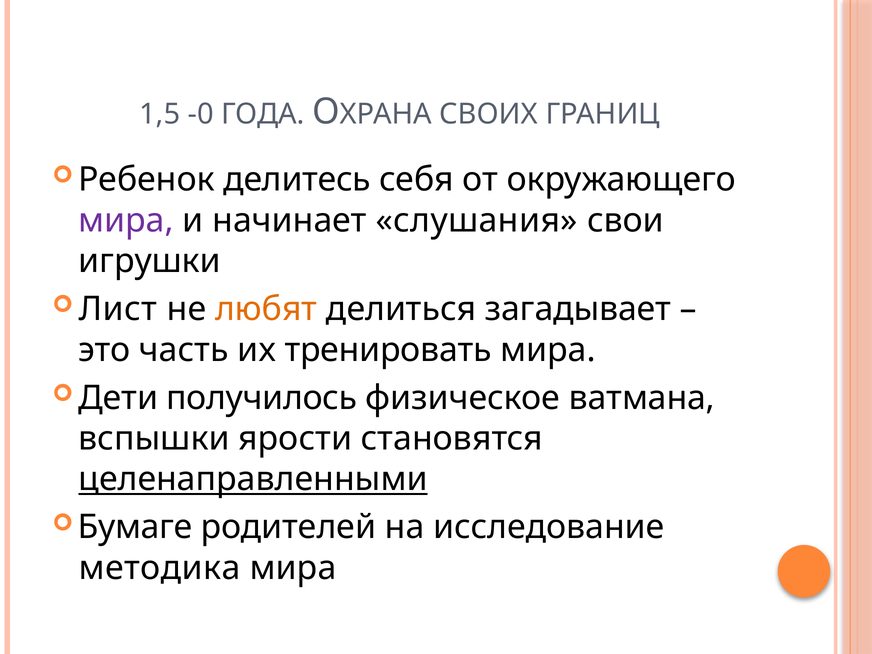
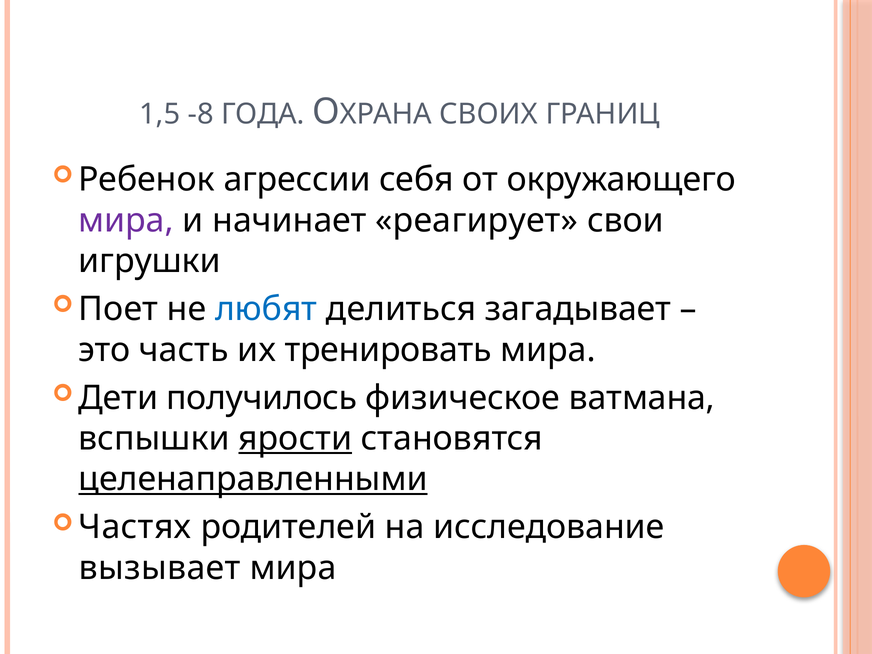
-0: -0 -> -8
делитесь: делитесь -> агрессии
слушания: слушания -> реагирует
Лист: Лист -> Поет
любят colour: orange -> blue
ярости underline: none -> present
Бумаге: Бумаге -> Частях
методика: методика -> вызывает
